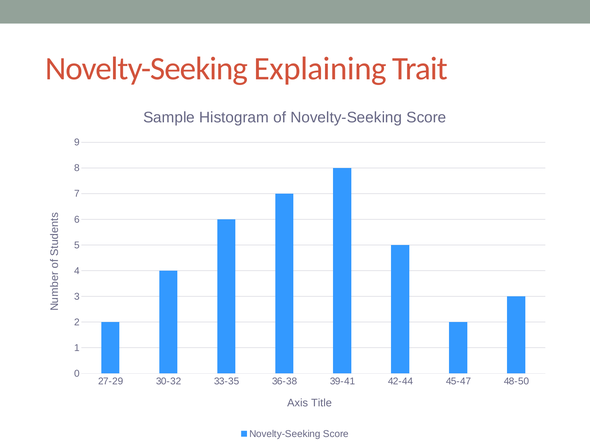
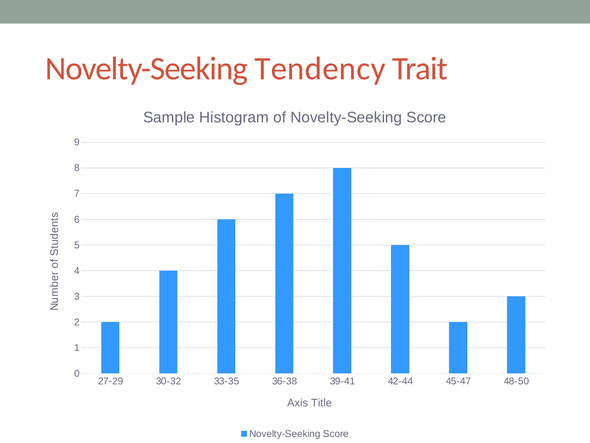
Explaining: Explaining -> Tendency
